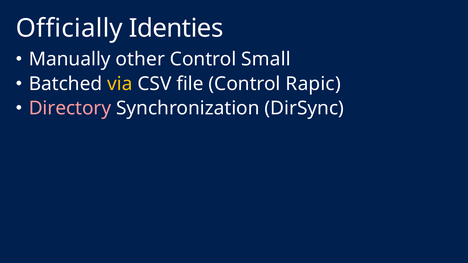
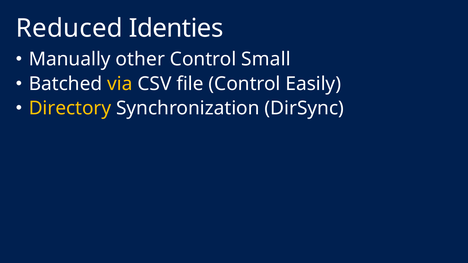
Officially: Officially -> Reduced
Rapic: Rapic -> Easily
Directory colour: pink -> yellow
